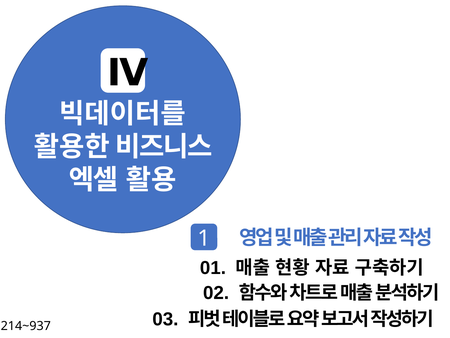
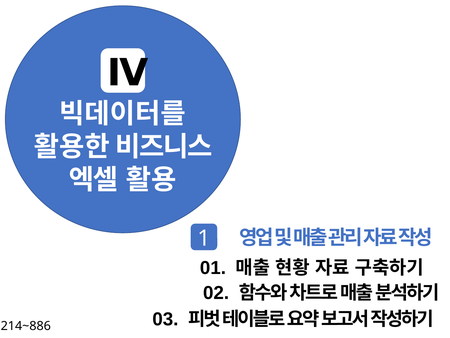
214~937: 214~937 -> 214~886
